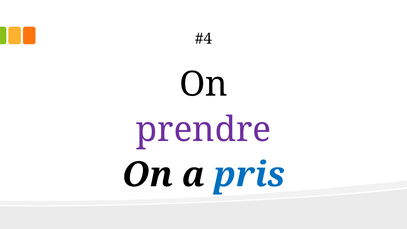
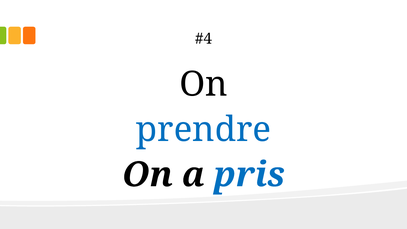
prendre colour: purple -> blue
